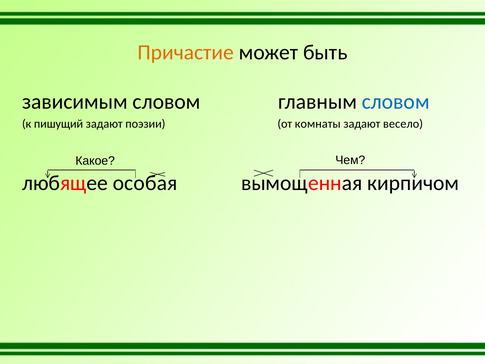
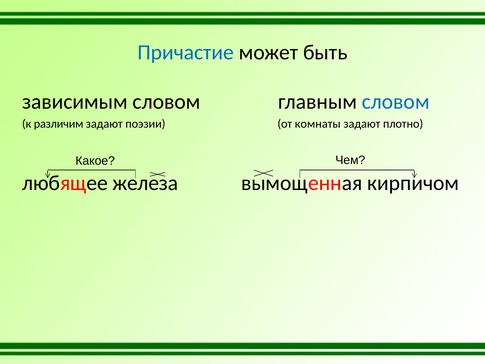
Причастие colour: orange -> blue
пишущий: пишущий -> различим
весело: весело -> плотно
особая: особая -> железа
